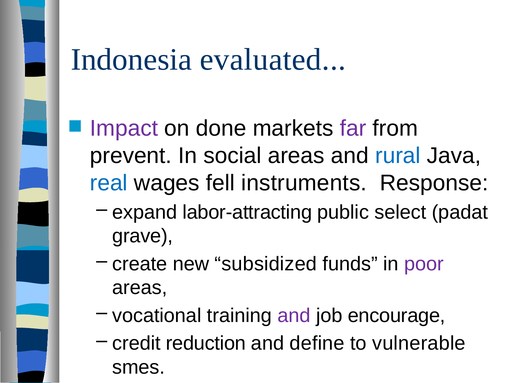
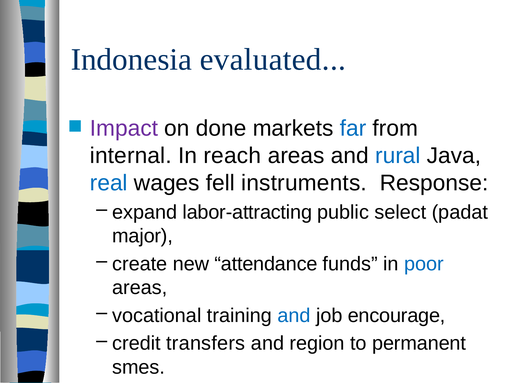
far colour: purple -> blue
prevent: prevent -> internal
social: social -> reach
grave: grave -> major
subsidized: subsidized -> attendance
poor colour: purple -> blue
and at (294, 316) colour: purple -> blue
reduction: reduction -> transfers
define: define -> region
vulnerable: vulnerable -> permanent
